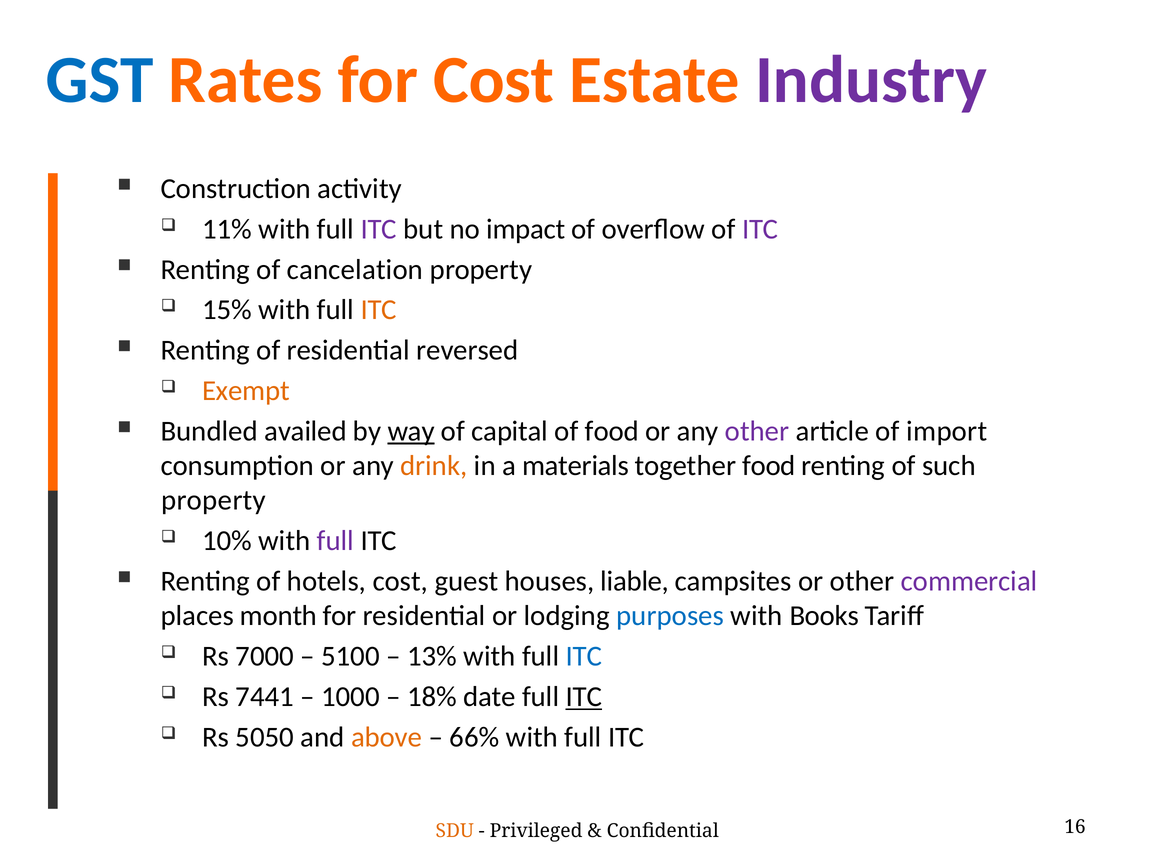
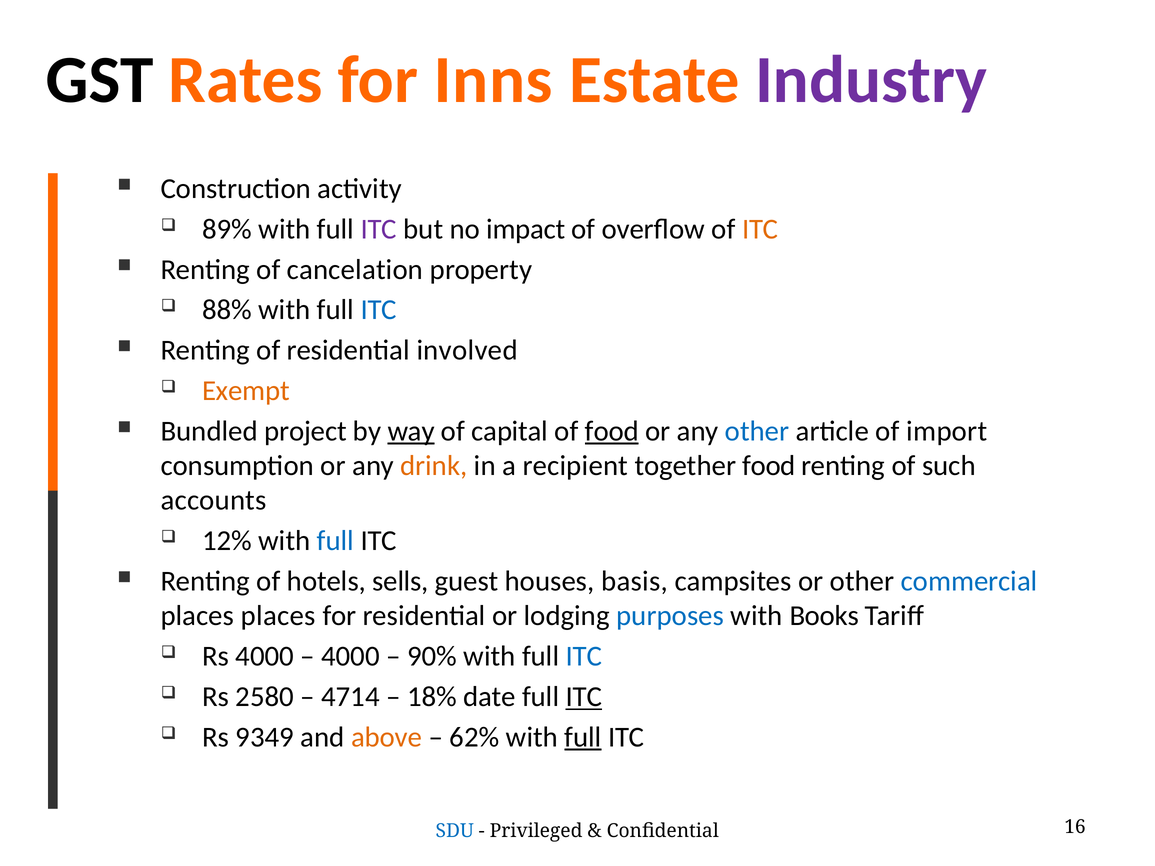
GST colour: blue -> black
for Cost: Cost -> Inns
11%: 11% -> 89%
ITC at (760, 229) colour: purple -> orange
15%: 15% -> 88%
ITC at (379, 310) colour: orange -> blue
reversed: reversed -> involved
availed: availed -> project
food at (612, 431) underline: none -> present
other at (757, 431) colour: purple -> blue
materials: materials -> recipient
property at (213, 501): property -> accounts
10%: 10% -> 12%
full at (335, 541) colour: purple -> blue
hotels cost: cost -> sells
liable: liable -> basis
commercial colour: purple -> blue
places month: month -> places
Rs 7000: 7000 -> 4000
5100 at (350, 657): 5100 -> 4000
13%: 13% -> 90%
7441: 7441 -> 2580
1000: 1000 -> 4714
5050: 5050 -> 9349
66%: 66% -> 62%
full at (583, 737) underline: none -> present
SDU colour: orange -> blue
